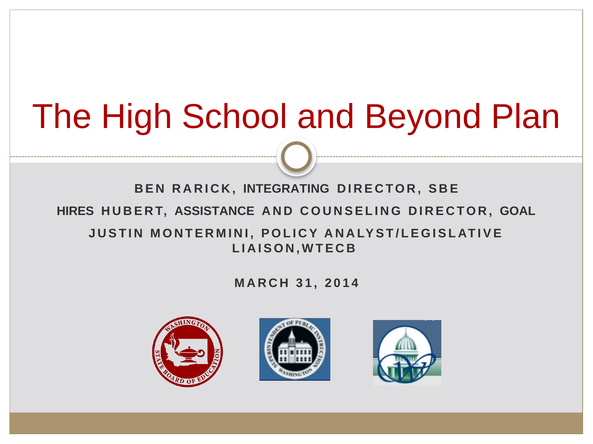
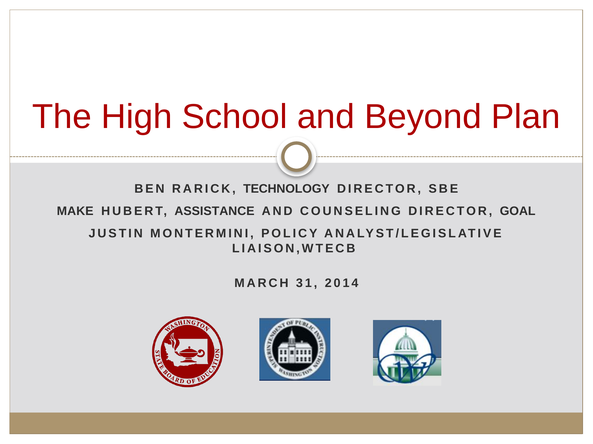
INTEGRATING: INTEGRATING -> TECHNOLOGY
HIRES: HIRES -> MAKE
